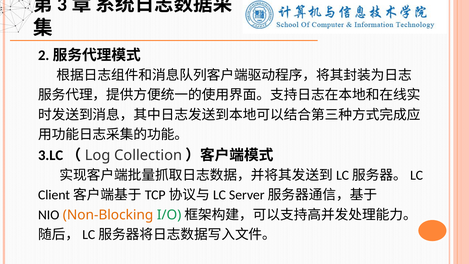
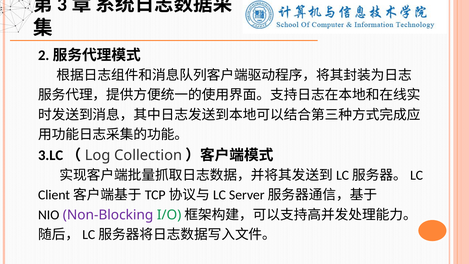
Non-Blocking colour: orange -> purple
